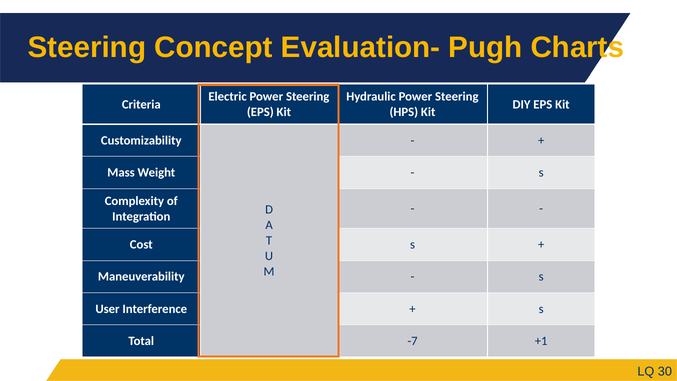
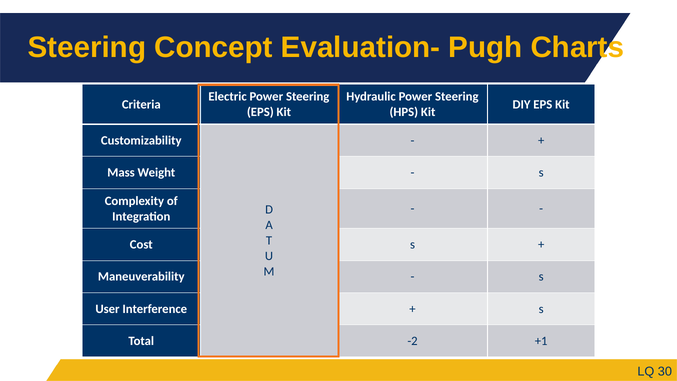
-7: -7 -> -2
